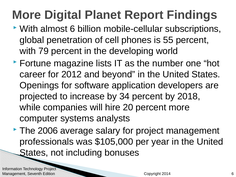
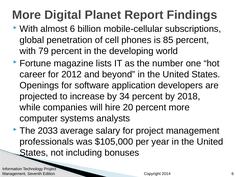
55: 55 -> 85
2006: 2006 -> 2033
